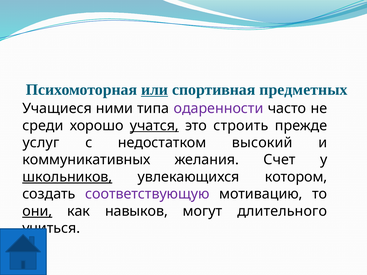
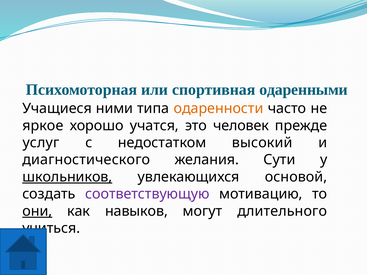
или underline: present -> none
предметных: предметных -> одаренными
одаренности colour: purple -> orange
среди: среди -> яркое
учатся underline: present -> none
строить: строить -> человек
коммуникативных: коммуникативных -> диагностического
Счет: Счет -> Сути
котором: котором -> основой
